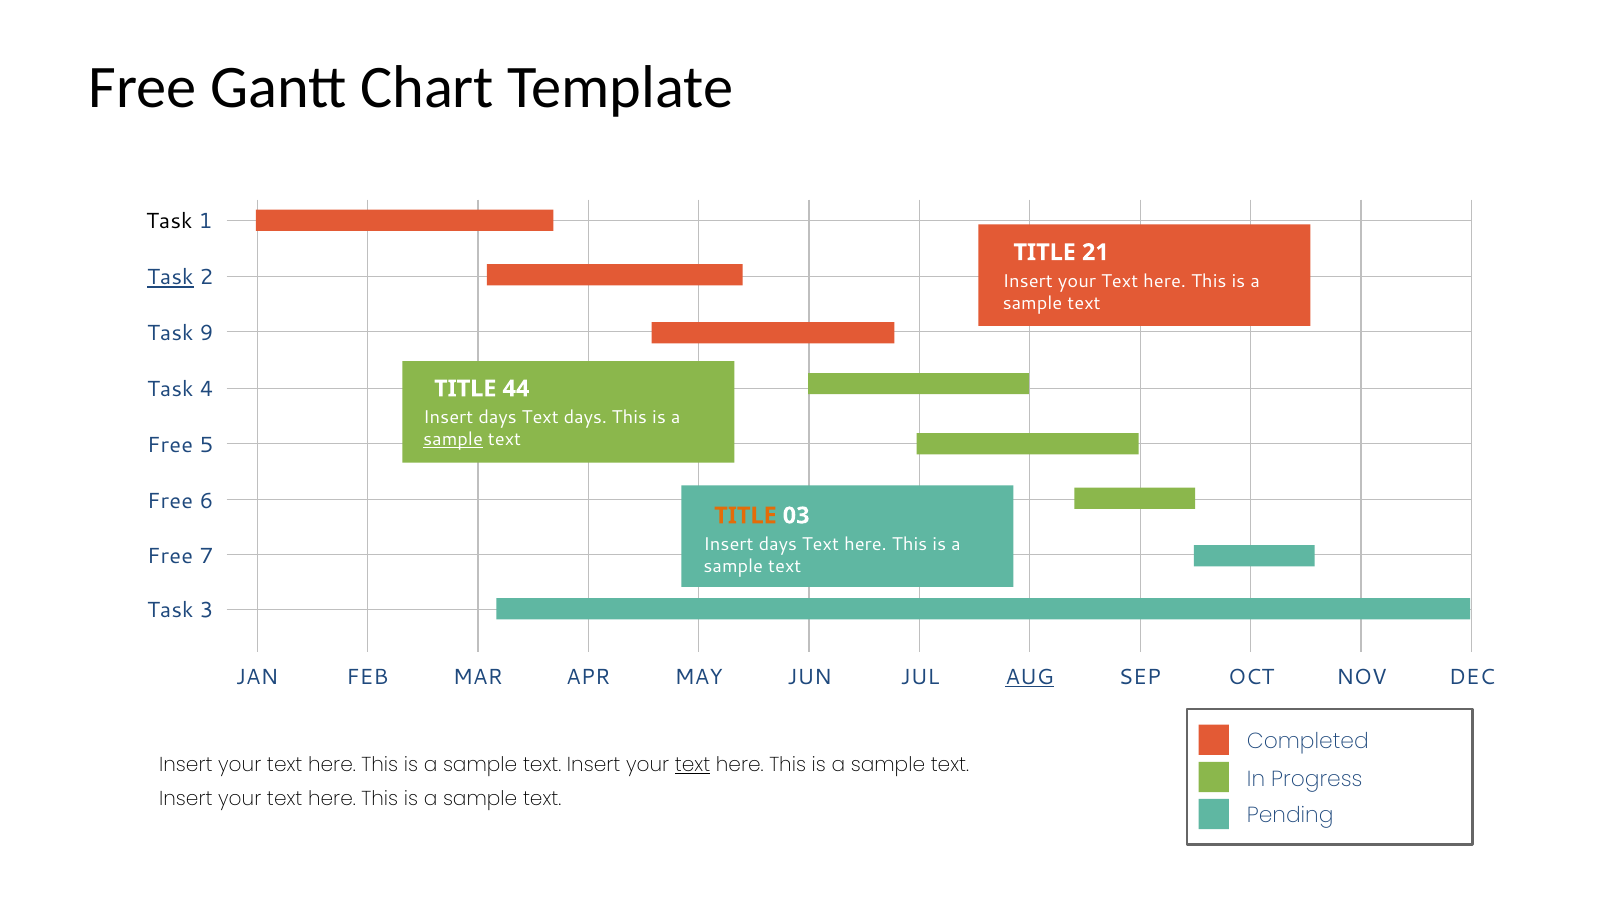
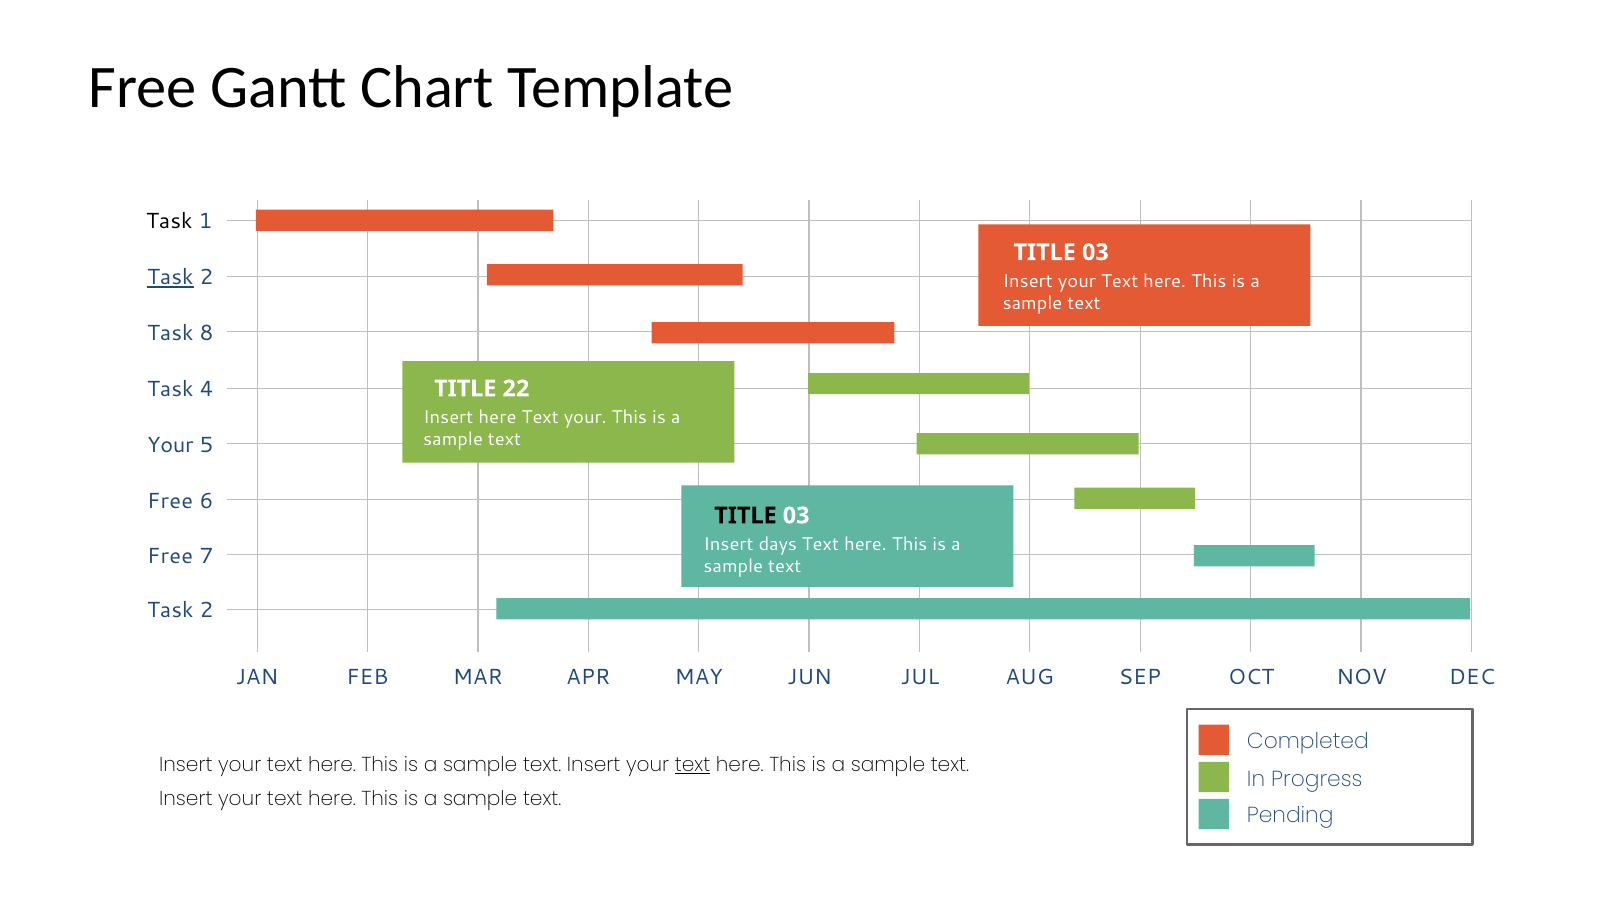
21 at (1095, 252): 21 -> 03
9: 9 -> 8
44: 44 -> 22
days at (498, 418): days -> here
Text days: days -> your
sample at (453, 440) underline: present -> none
Free at (170, 445): Free -> Your
TITLE at (745, 516) colour: orange -> black
3 at (206, 610): 3 -> 2
AUG underline: present -> none
